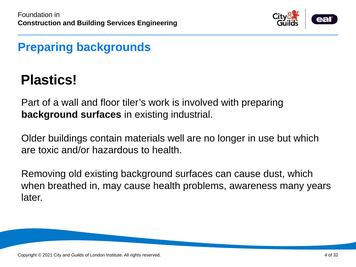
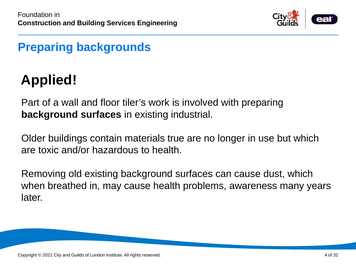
Plastics: Plastics -> Applied
well: well -> true
